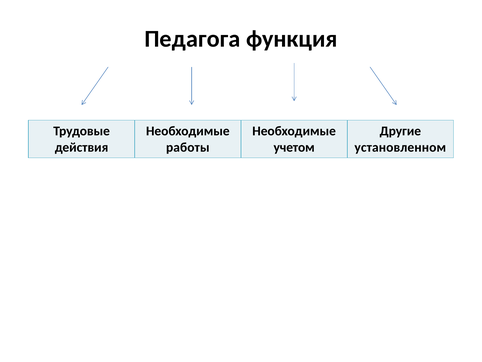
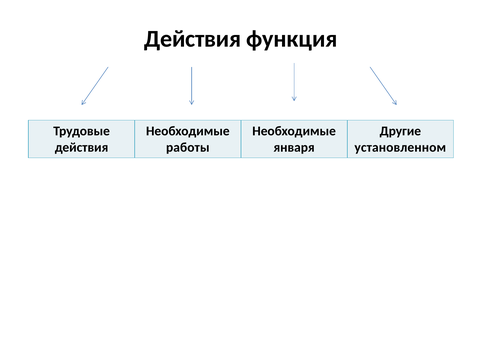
Педагога at (192, 39): Педагога -> Действия
учетом: учетом -> января
